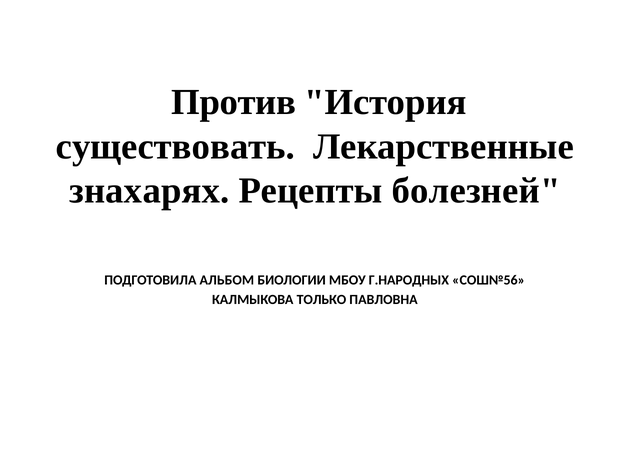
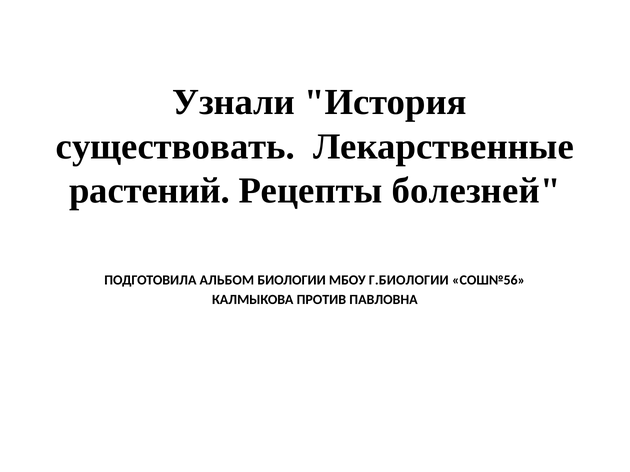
Против: Против -> Узнали
знахарях: знахарях -> растений
Г.НАРОДНЫХ: Г.НАРОДНЫХ -> Г.БИОЛОГИИ
ТОЛЬКО: ТОЛЬКО -> ПРОТИВ
